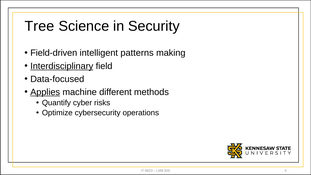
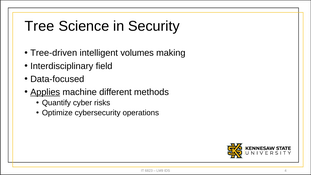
Field-driven: Field-driven -> Tree-driven
patterns: patterns -> volumes
Interdisciplinary underline: present -> none
